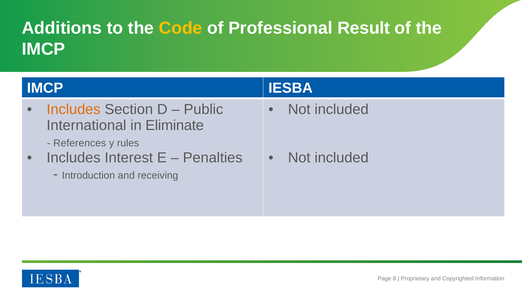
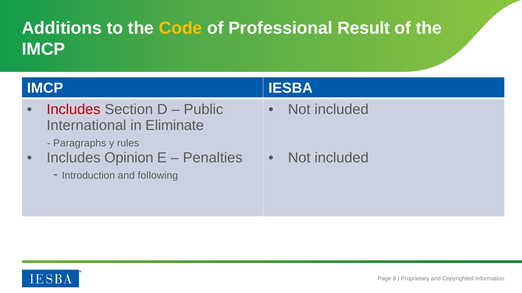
Includes at (74, 110) colour: orange -> red
References: References -> Paragraphs
Interest: Interest -> Opinion
receiving: receiving -> following
